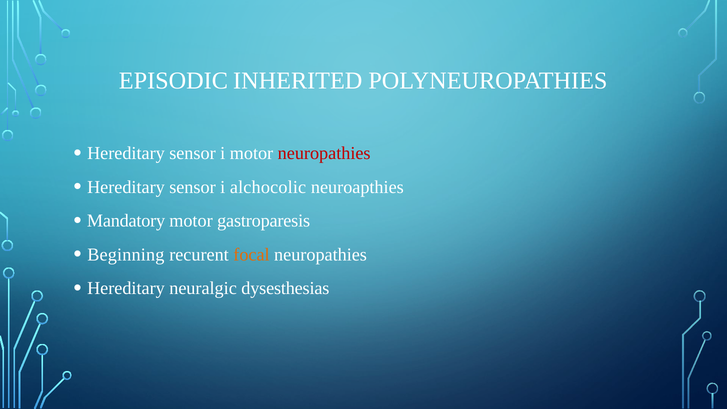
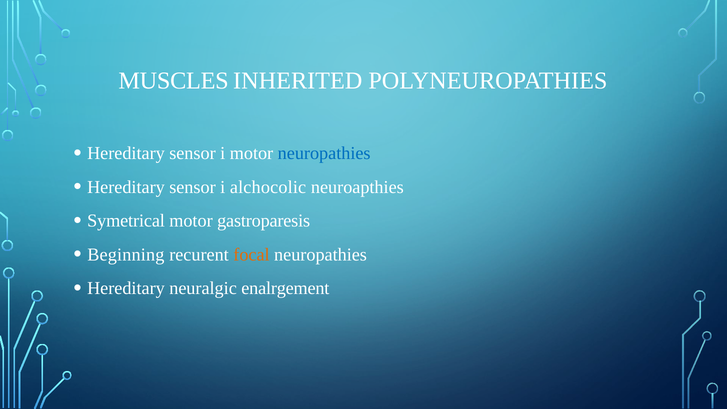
EPISODIC: EPISODIC -> MUSCLES
neuropathies at (324, 153) colour: red -> blue
Mandatory: Mandatory -> Symetrical
dysesthesias: dysesthesias -> enalrgement
